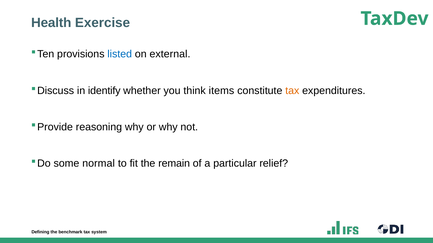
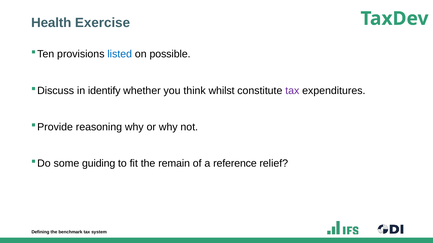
external: external -> possible
items: items -> whilst
tax at (292, 91) colour: orange -> purple
normal: normal -> guiding
particular: particular -> reference
